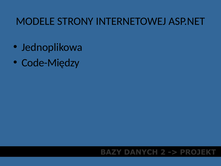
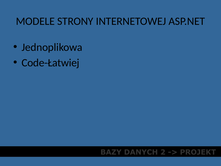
Code-Między: Code-Między -> Code-Łatwiej
